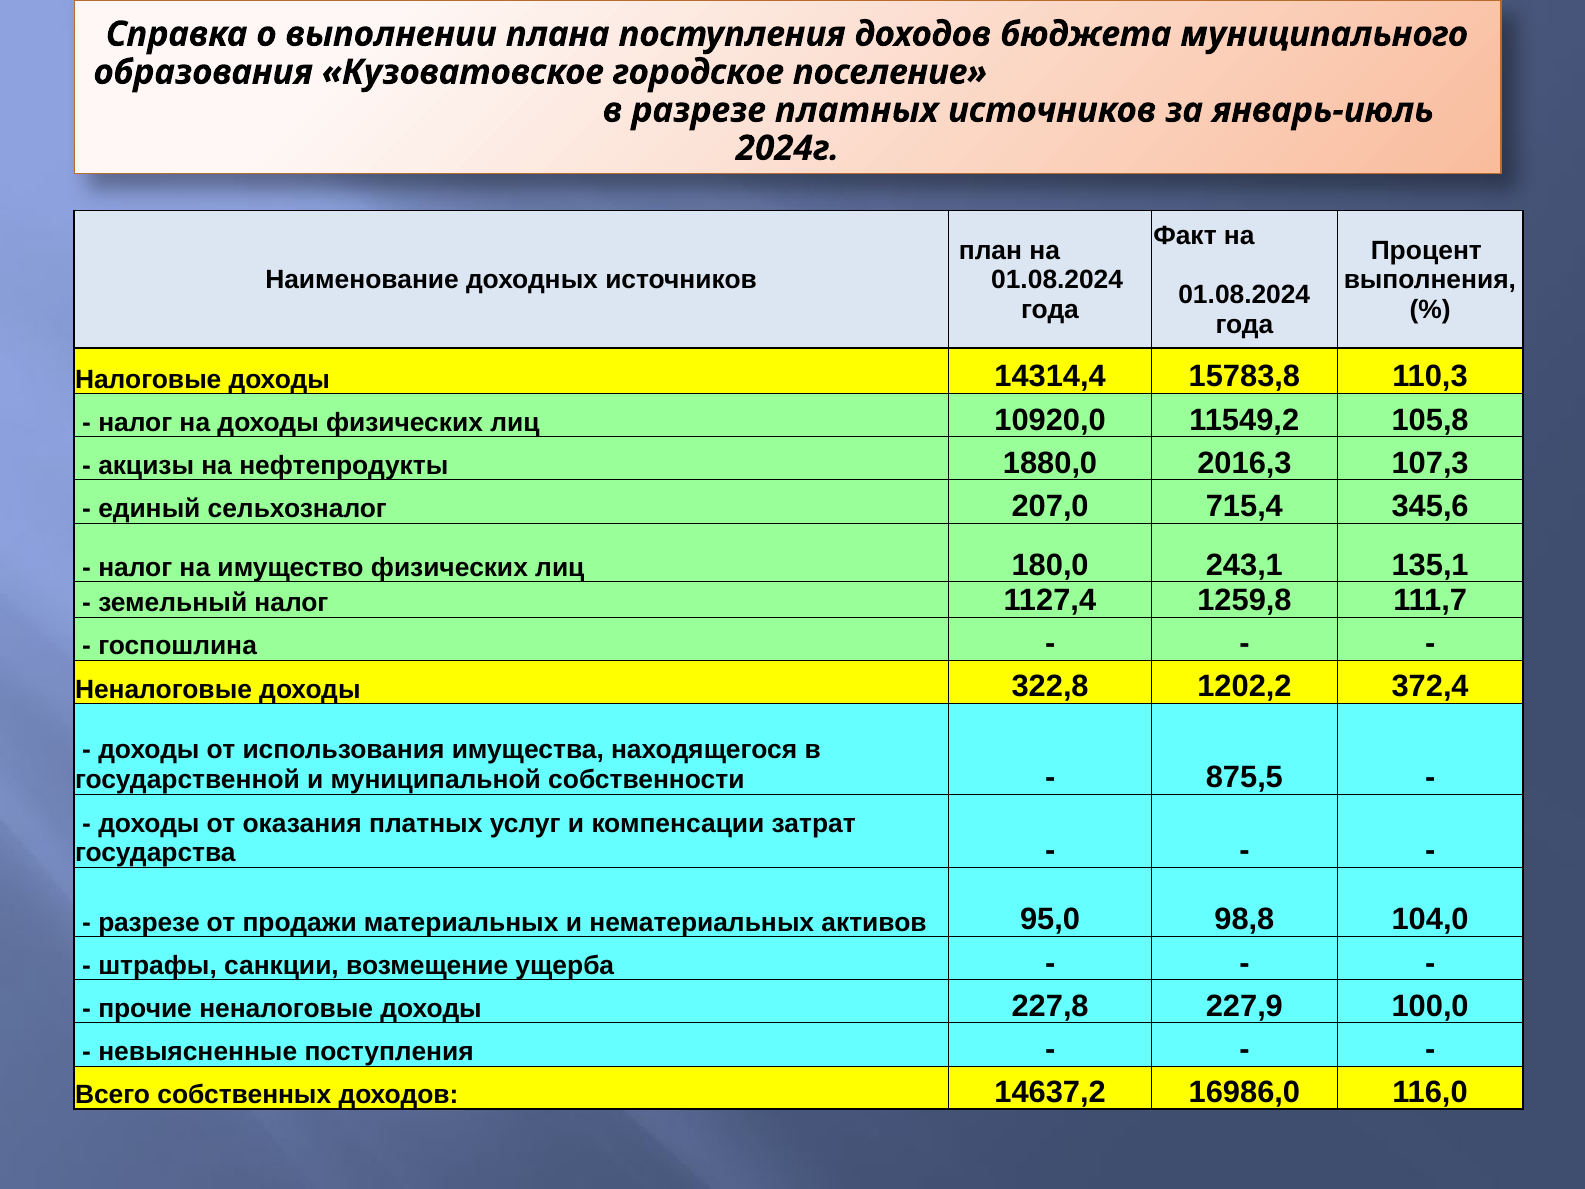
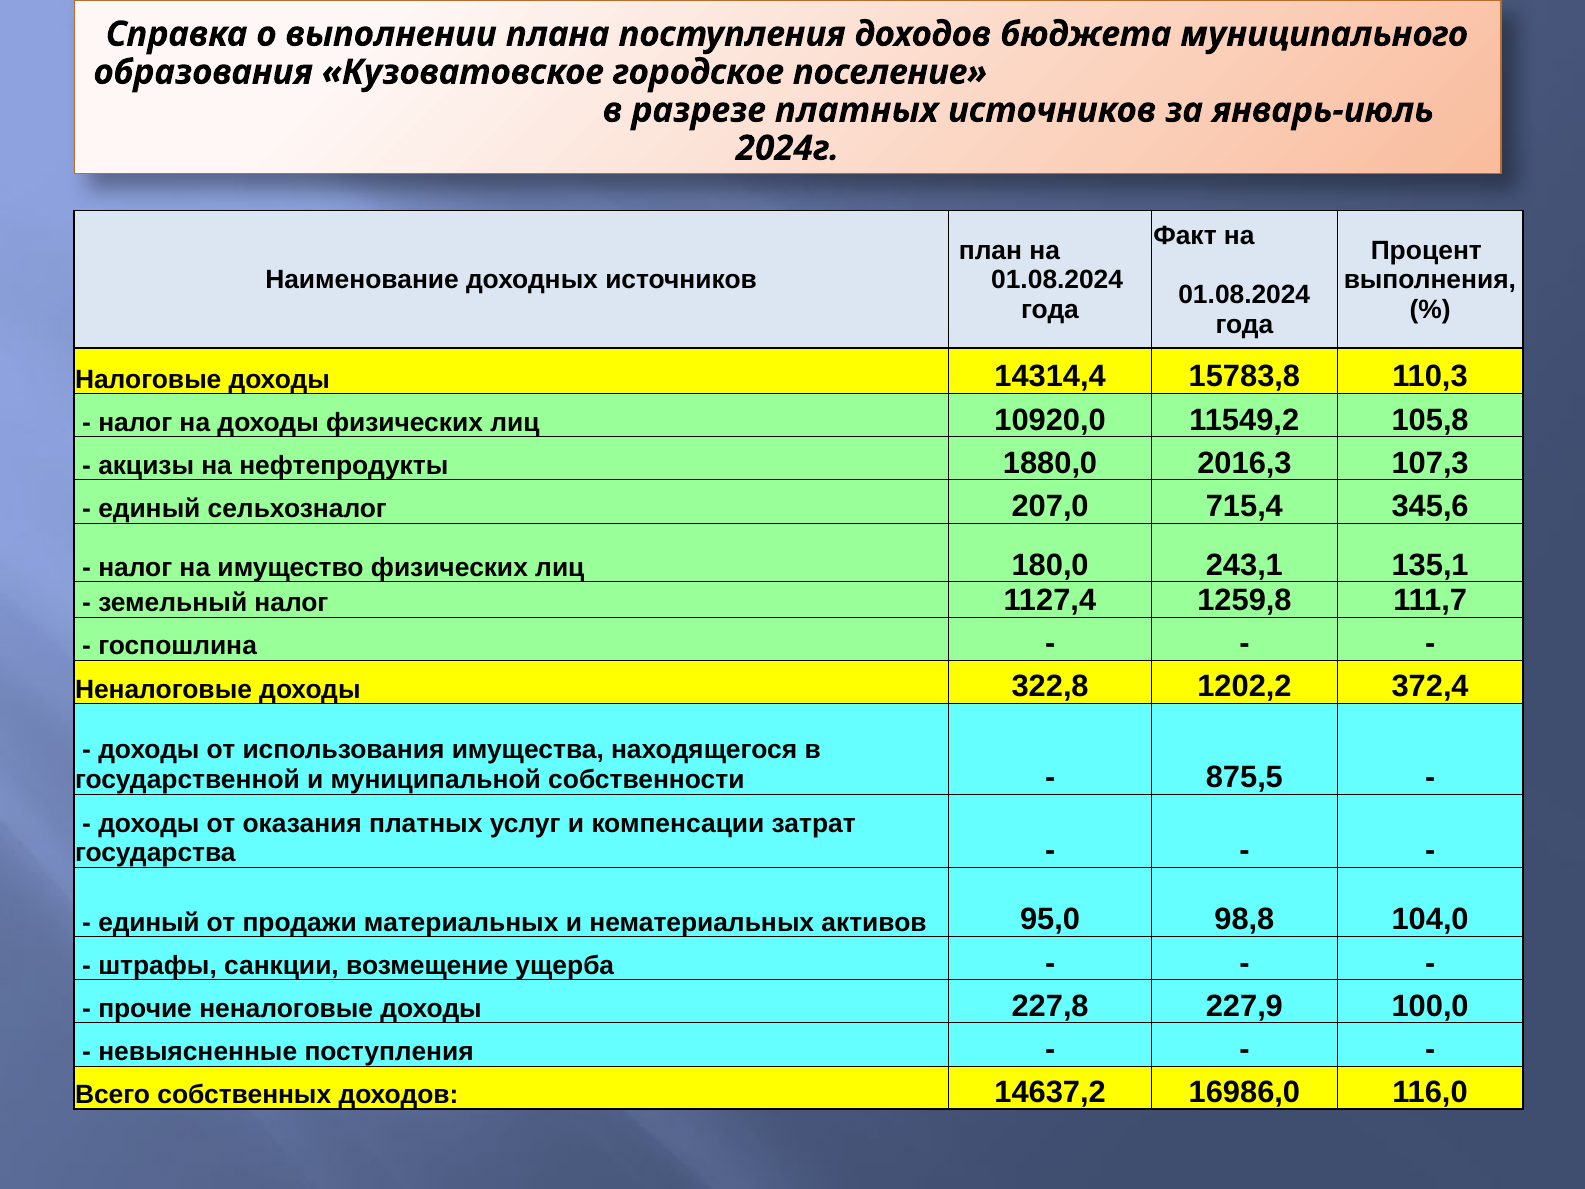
разрезе at (149, 922): разрезе -> единый
